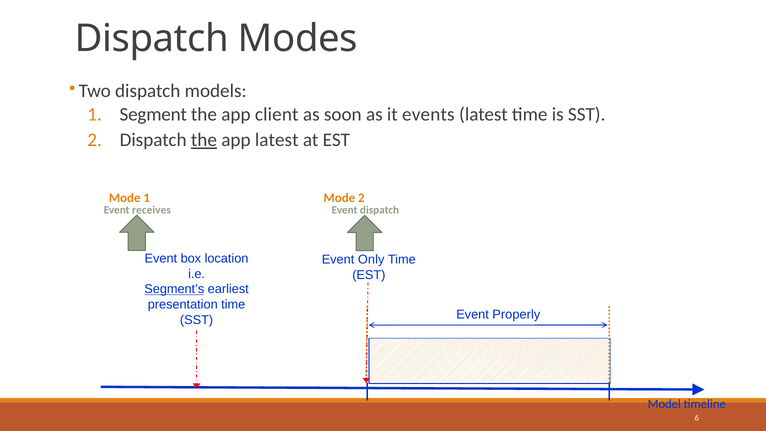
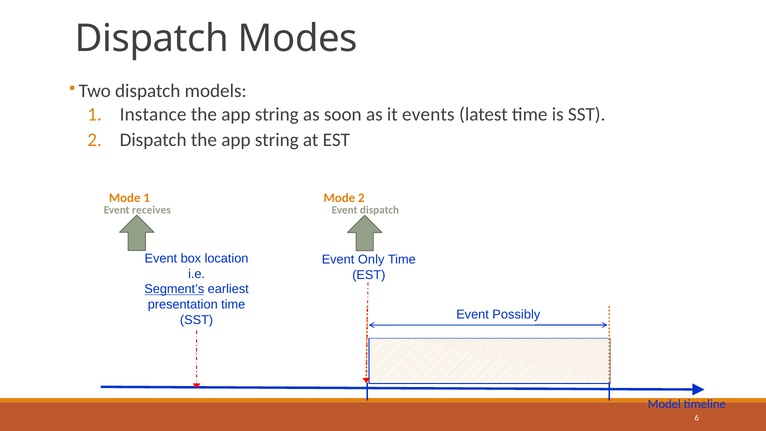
Segment: Segment -> Instance
client at (277, 115): client -> string
the at (204, 140) underline: present -> none
latest at (277, 140): latest -> string
Properly: Properly -> Possibly
